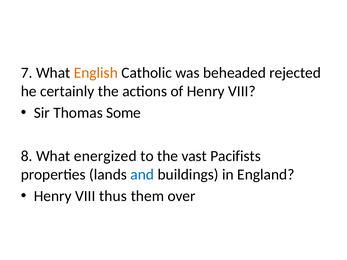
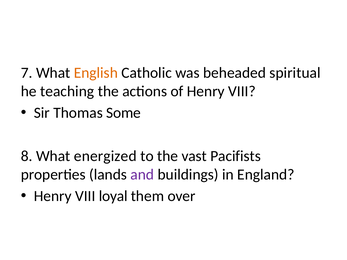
rejected: rejected -> spiritual
certainly: certainly -> teaching
and colour: blue -> purple
thus: thus -> loyal
